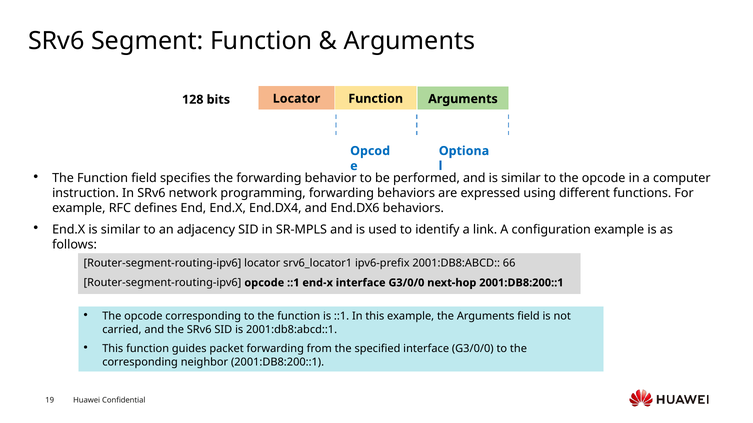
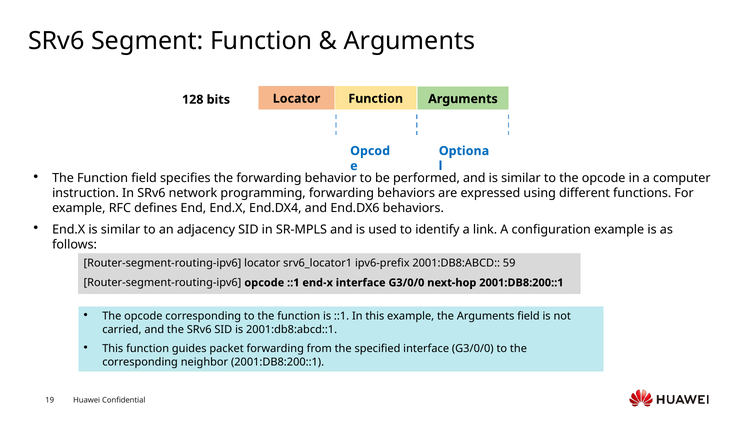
66: 66 -> 59
